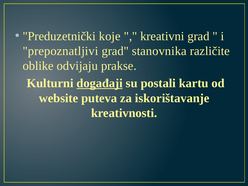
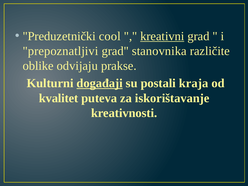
koje: koje -> cool
kreativni underline: none -> present
kartu: kartu -> kraja
website: website -> kvalitet
